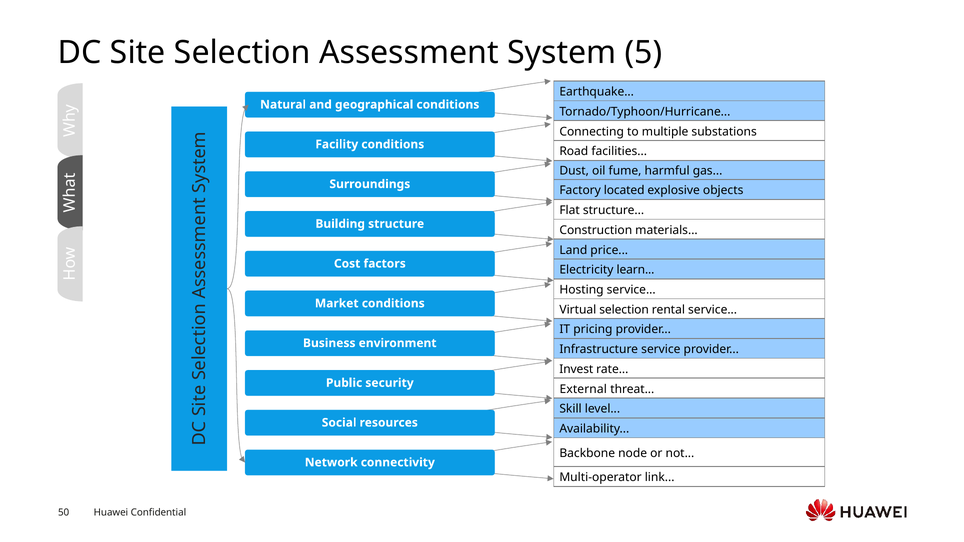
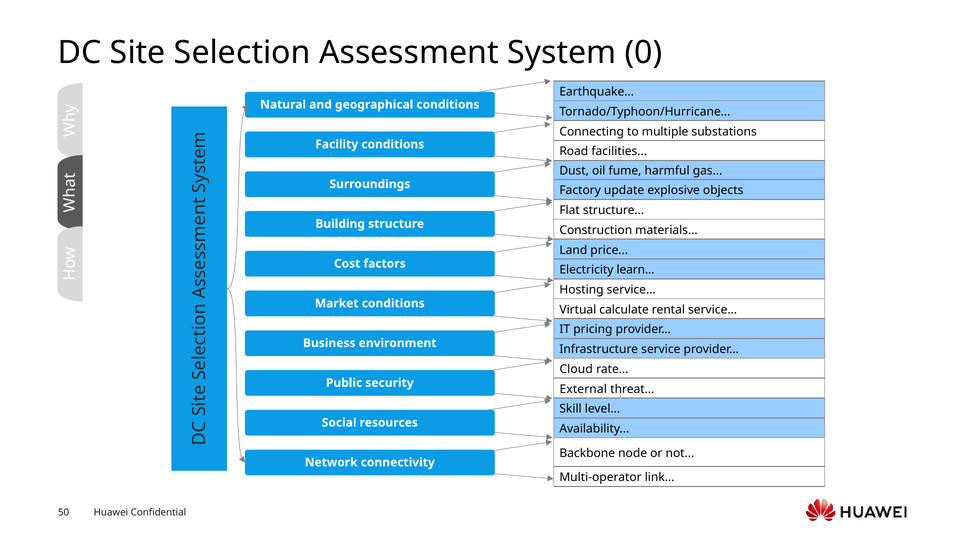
5: 5 -> 0
located: located -> update
Virtual selection: selection -> calculate
Invest: Invest -> Cloud
